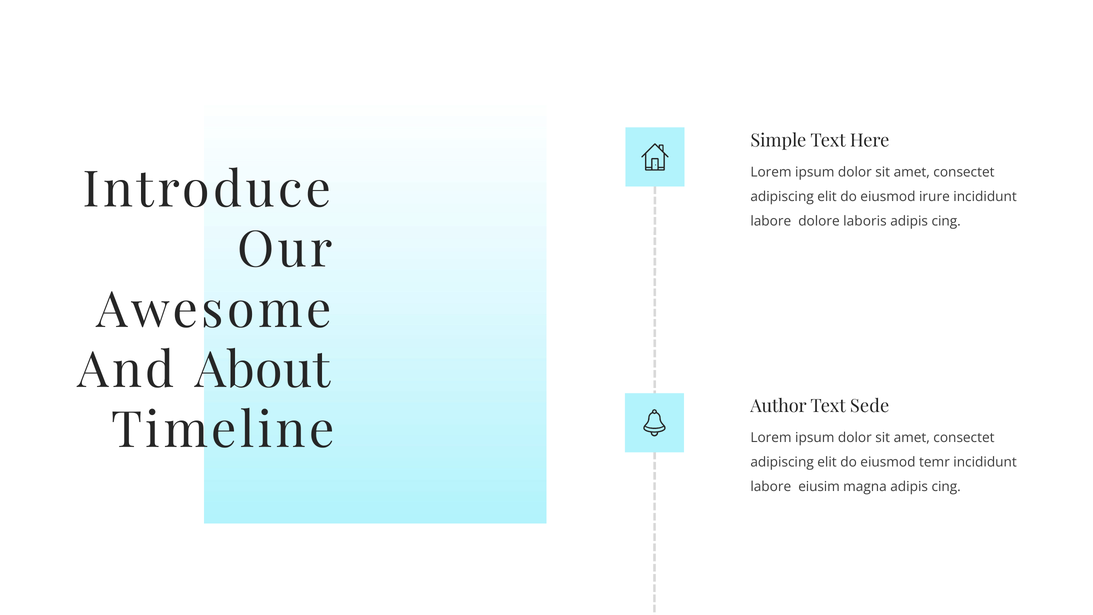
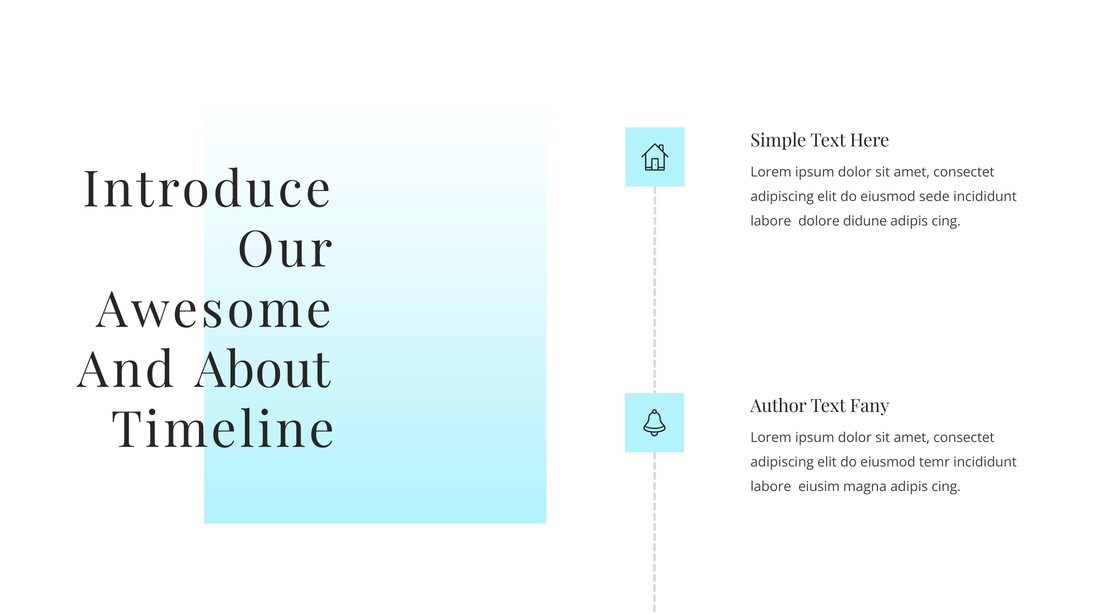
irure: irure -> sede
laboris: laboris -> didune
Sede: Sede -> Fany
